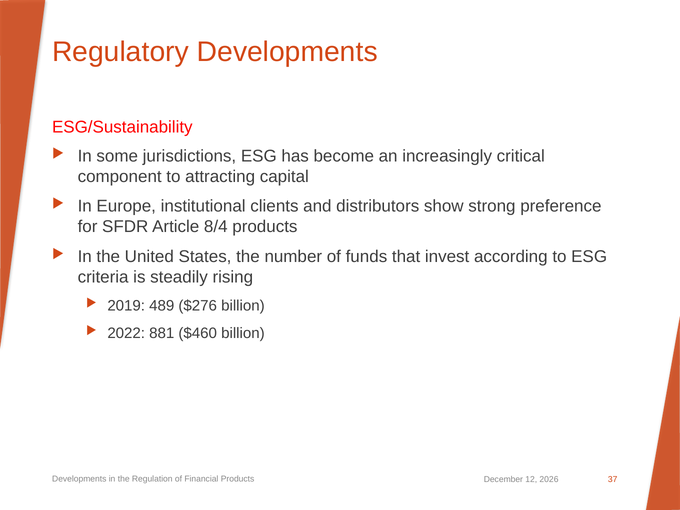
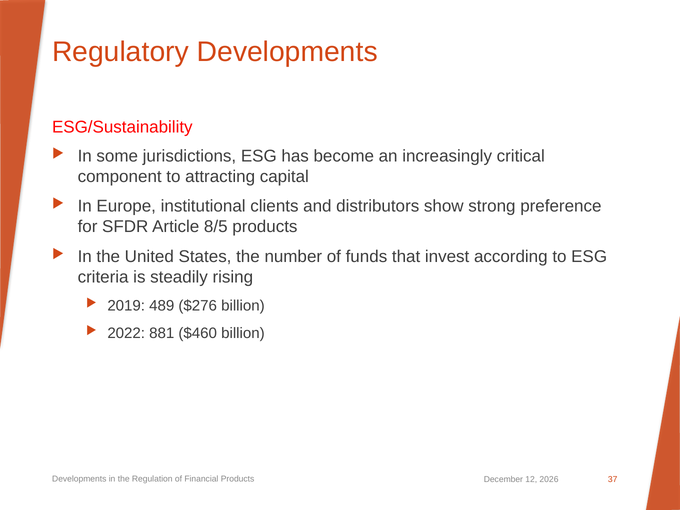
8/4: 8/4 -> 8/5
